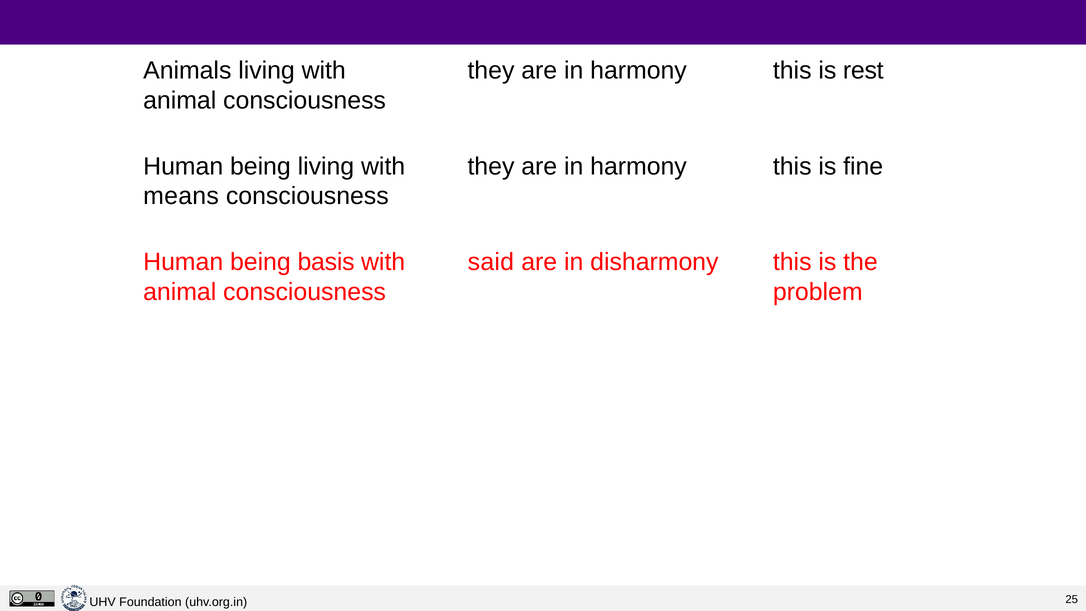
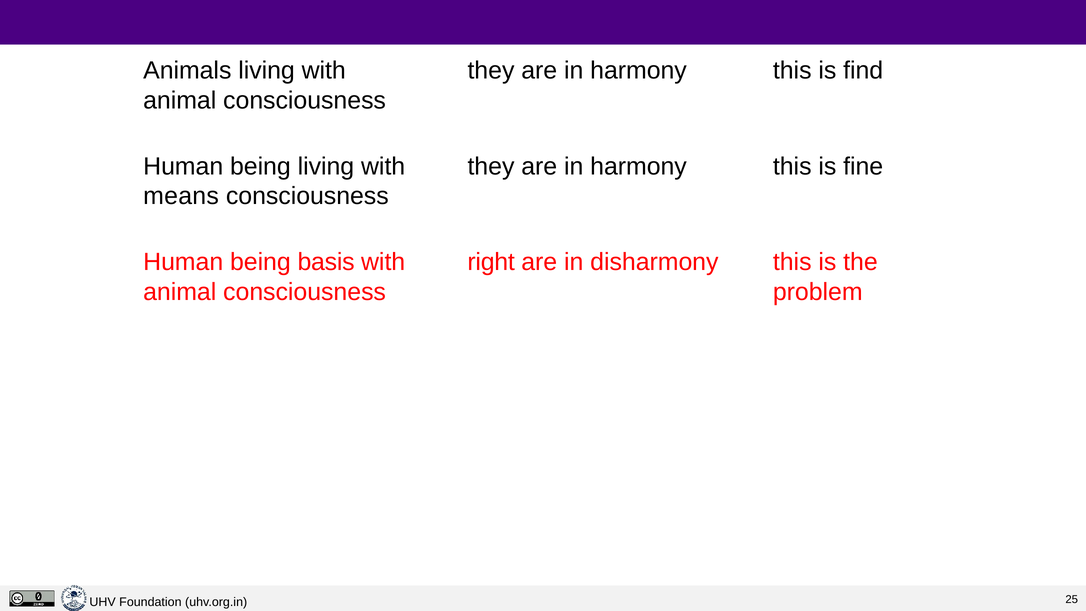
rest: rest -> find
said: said -> right
